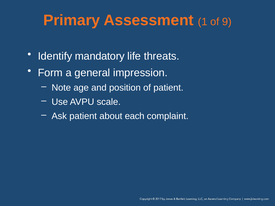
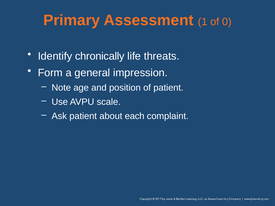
9: 9 -> 0
mandatory: mandatory -> chronically
